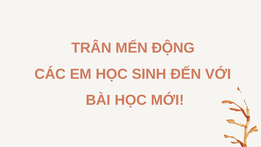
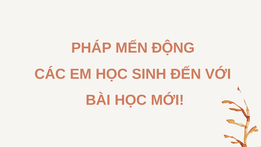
TRÂN: TRÂN -> PHÁP
